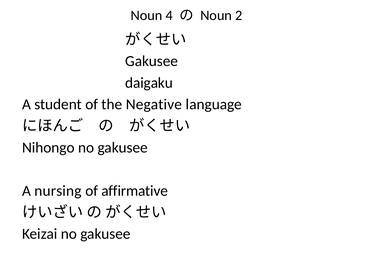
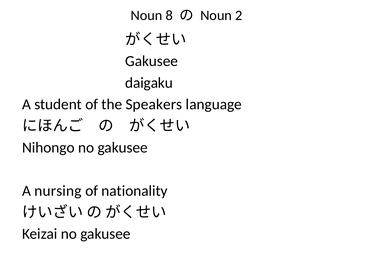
4: 4 -> 8
Negative: Negative -> Speakers
affirmative: affirmative -> nationality
